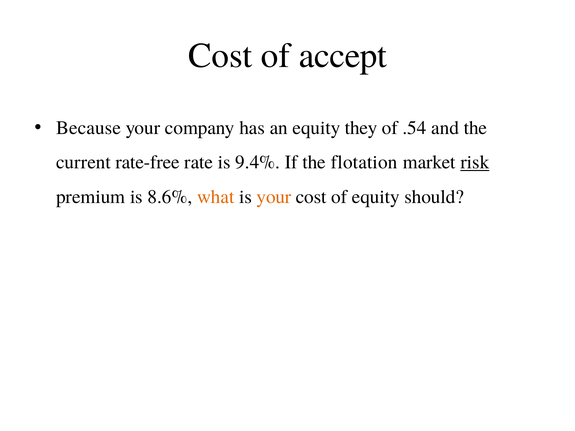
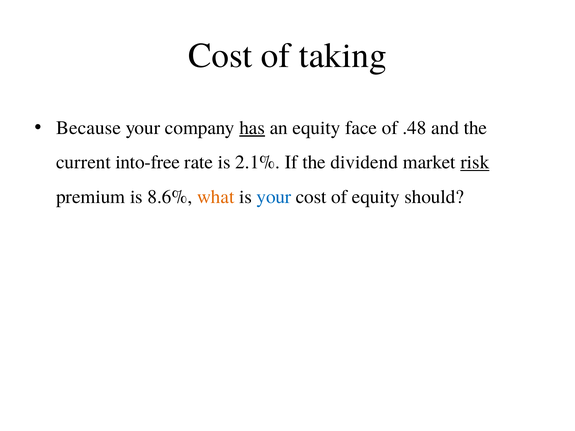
accept: accept -> taking
has underline: none -> present
they: they -> face
.54: .54 -> .48
rate-free: rate-free -> into-free
9.4%: 9.4% -> 2.1%
flotation: flotation -> dividend
your at (274, 197) colour: orange -> blue
